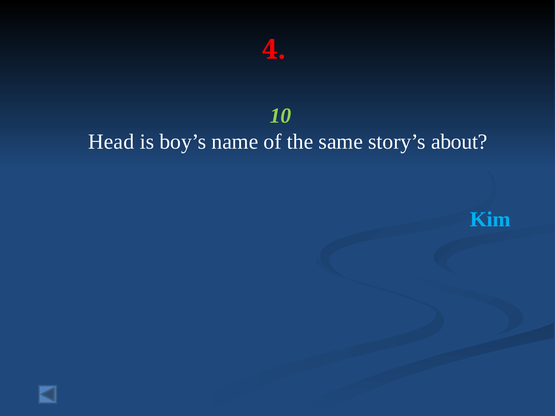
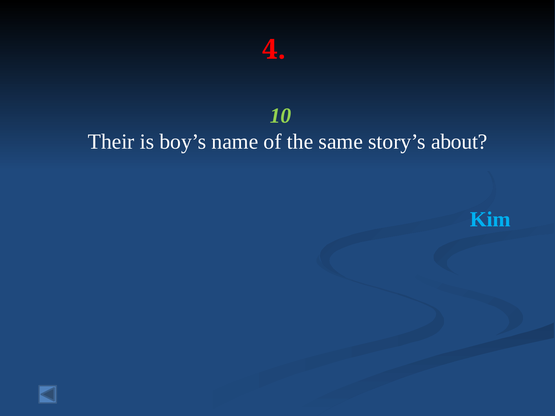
Head: Head -> Their
